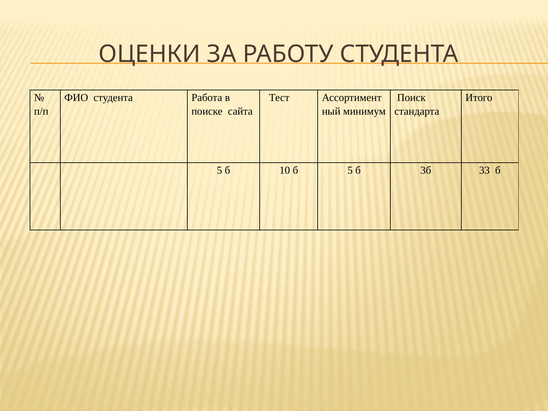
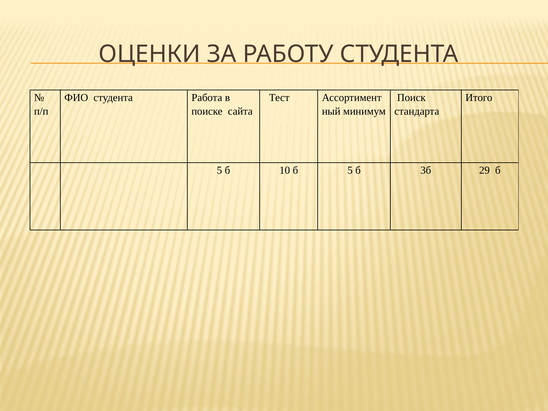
33: 33 -> 29
